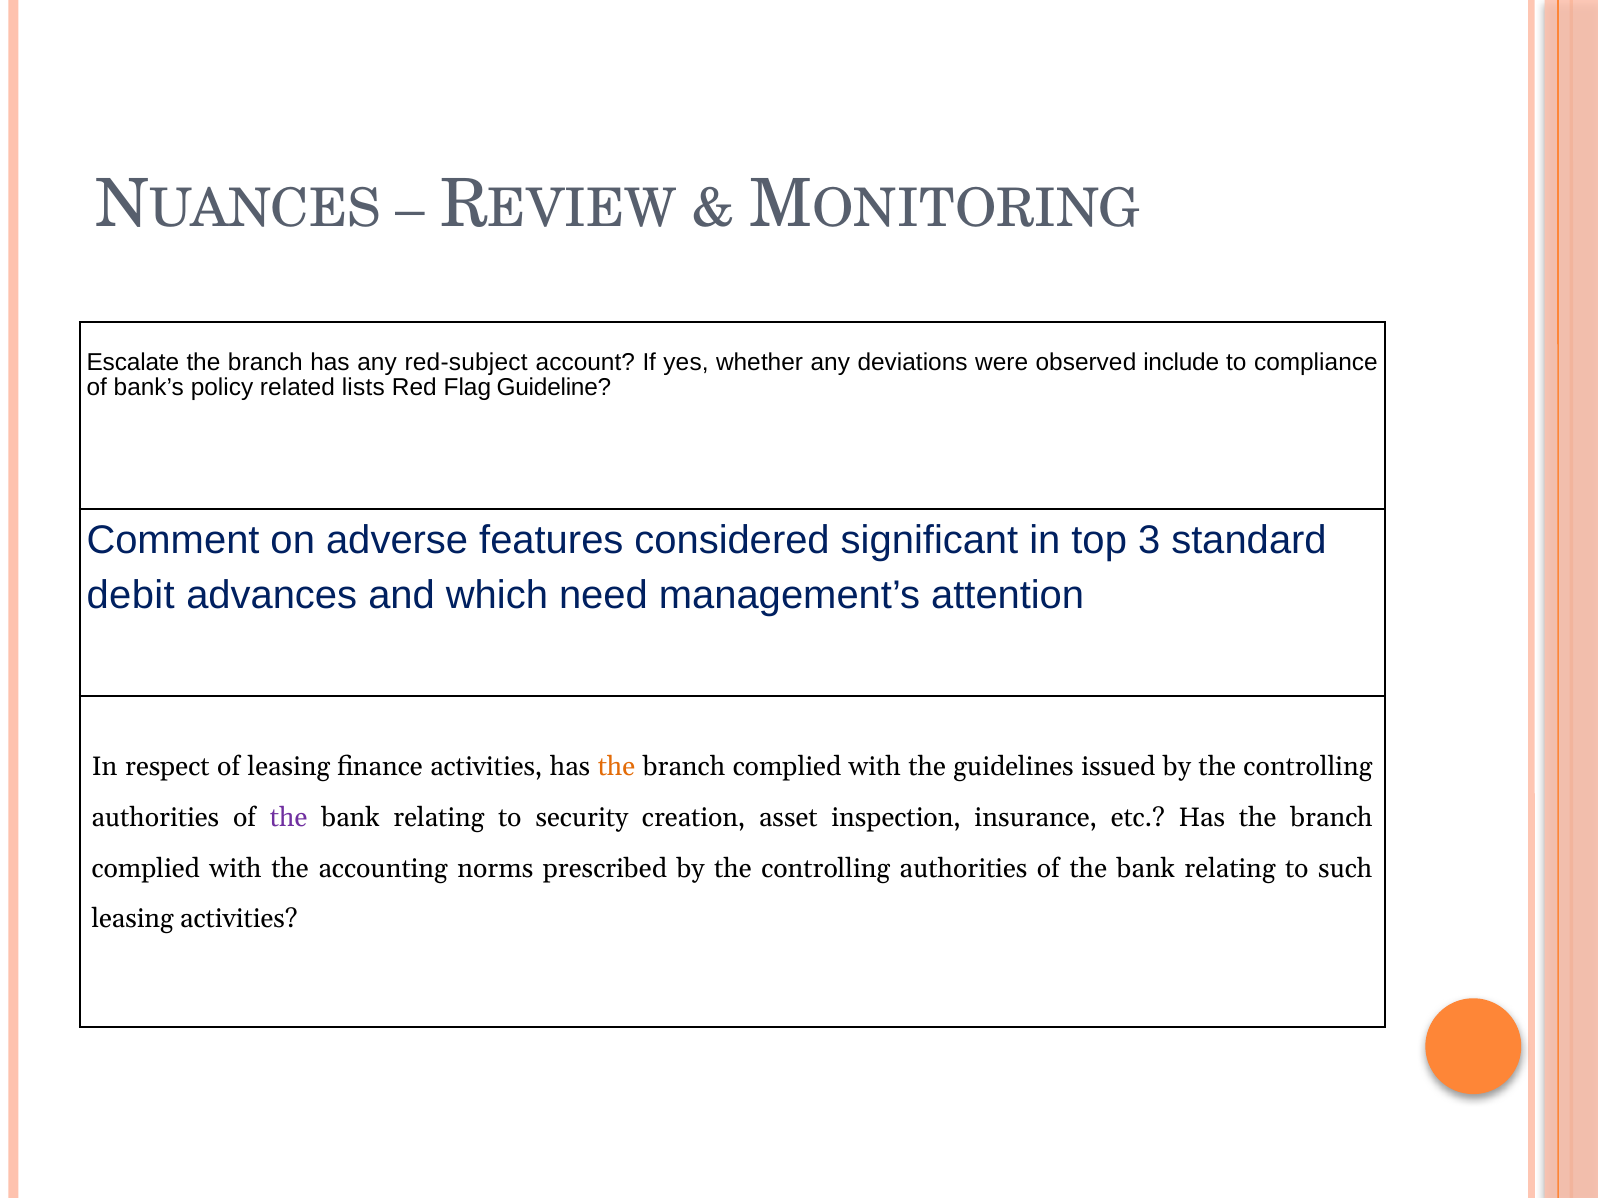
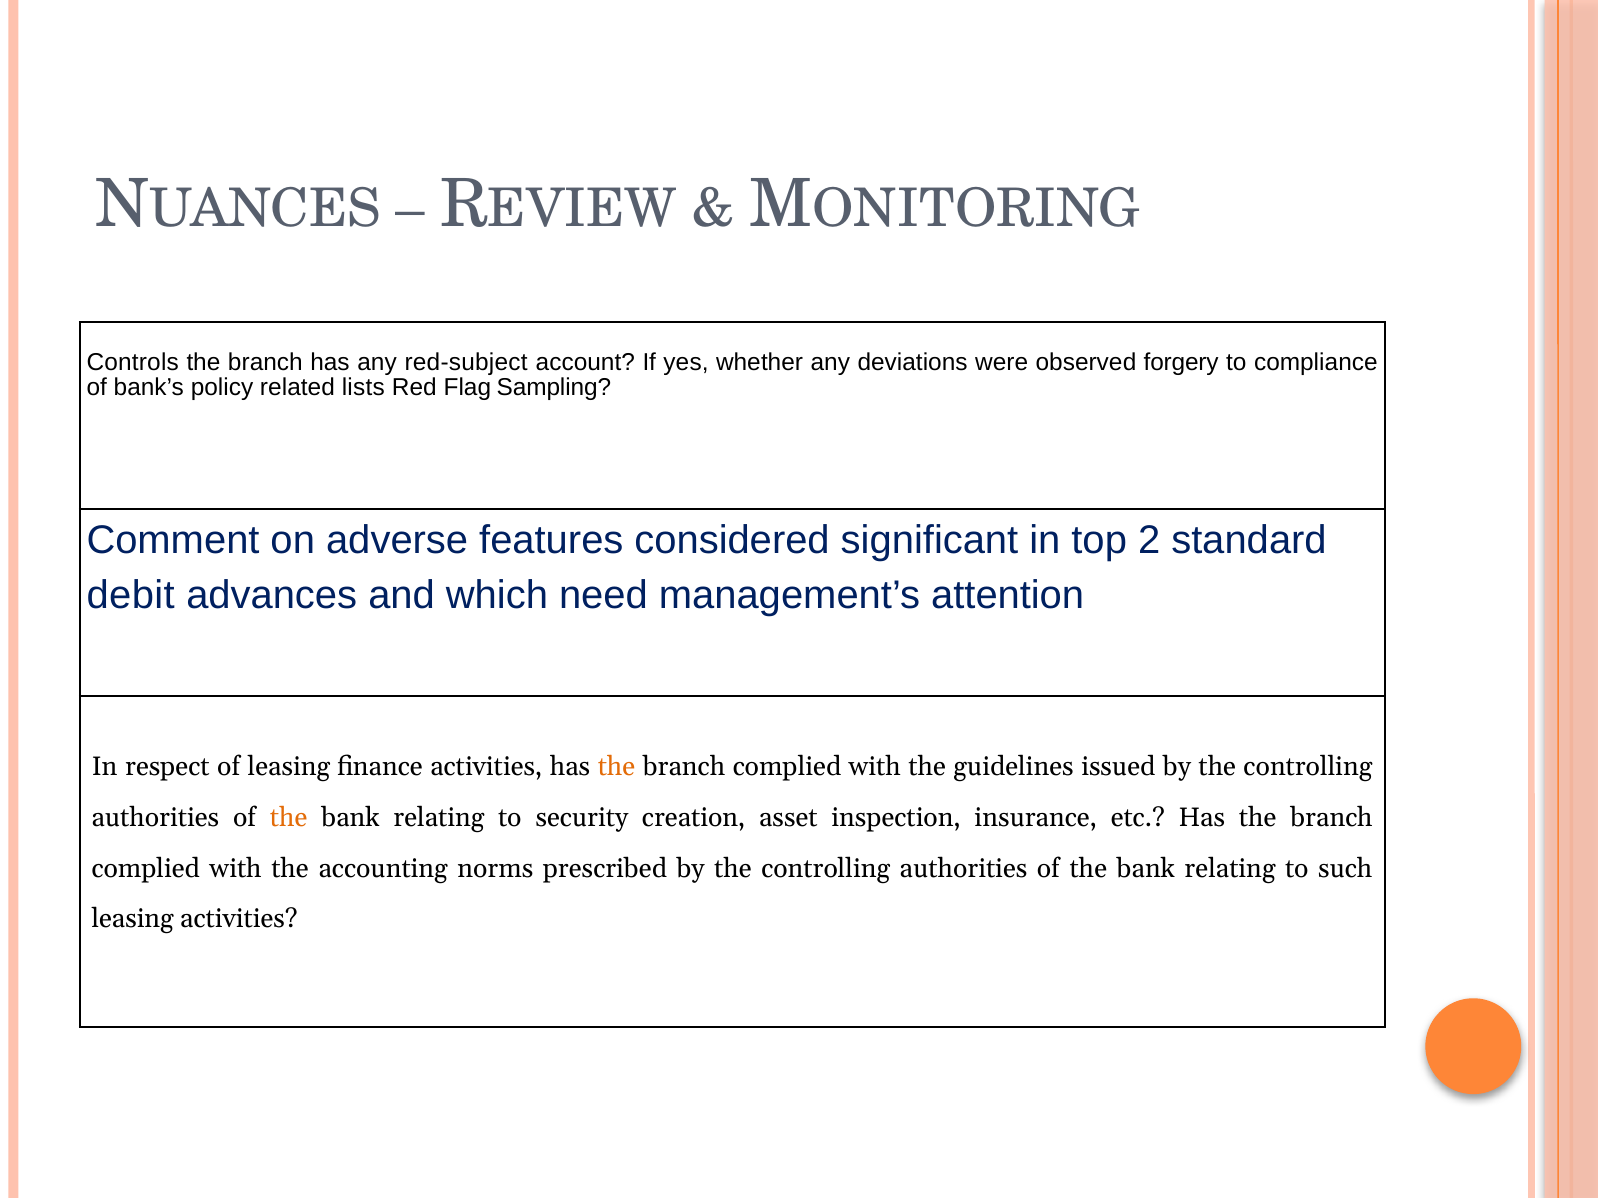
Escalate: Escalate -> Controls
include: include -> forgery
Guideline: Guideline -> Sampling
3: 3 -> 2
the at (289, 818) colour: purple -> orange
